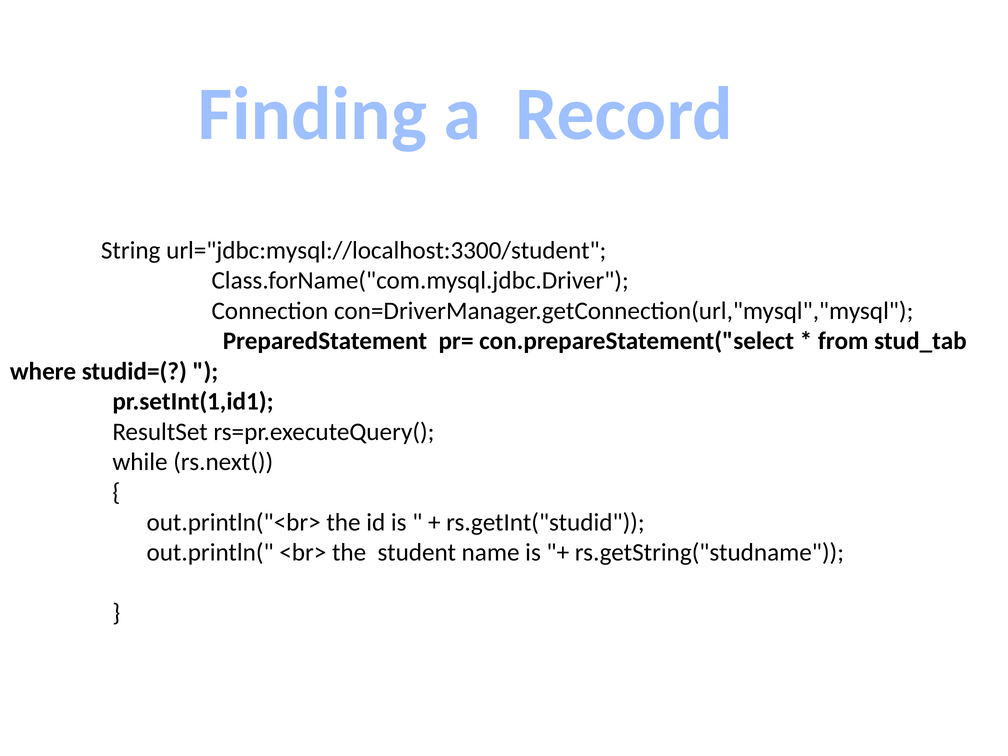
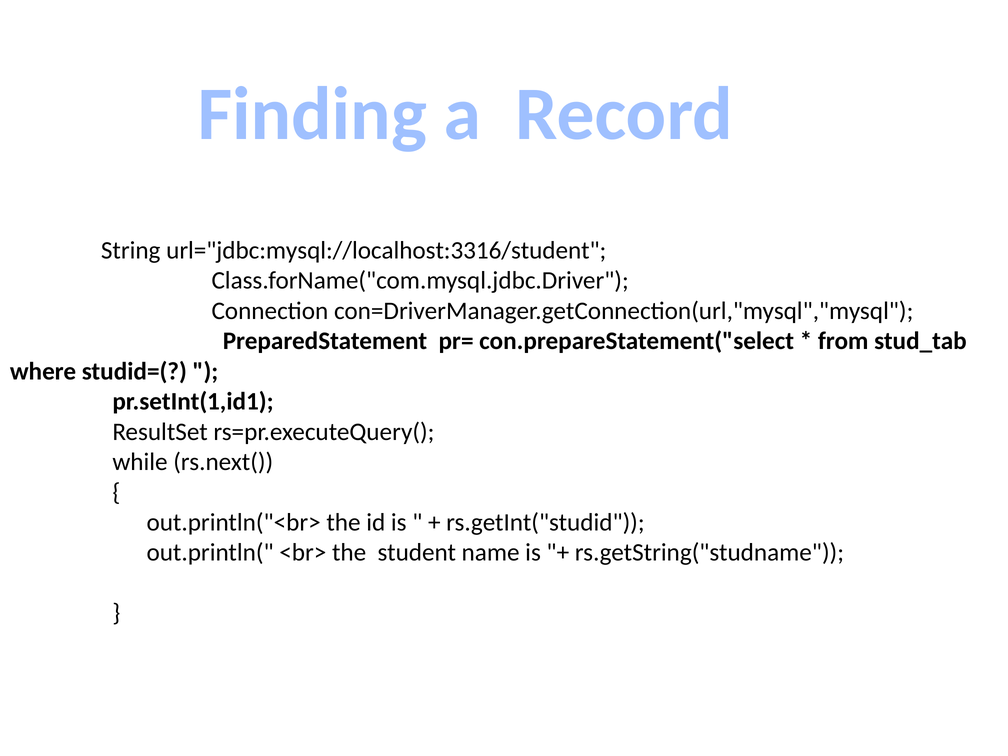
url="jdbc:mysql://localhost:3300/student: url="jdbc:mysql://localhost:3300/student -> url="jdbc:mysql://localhost:3316/student
